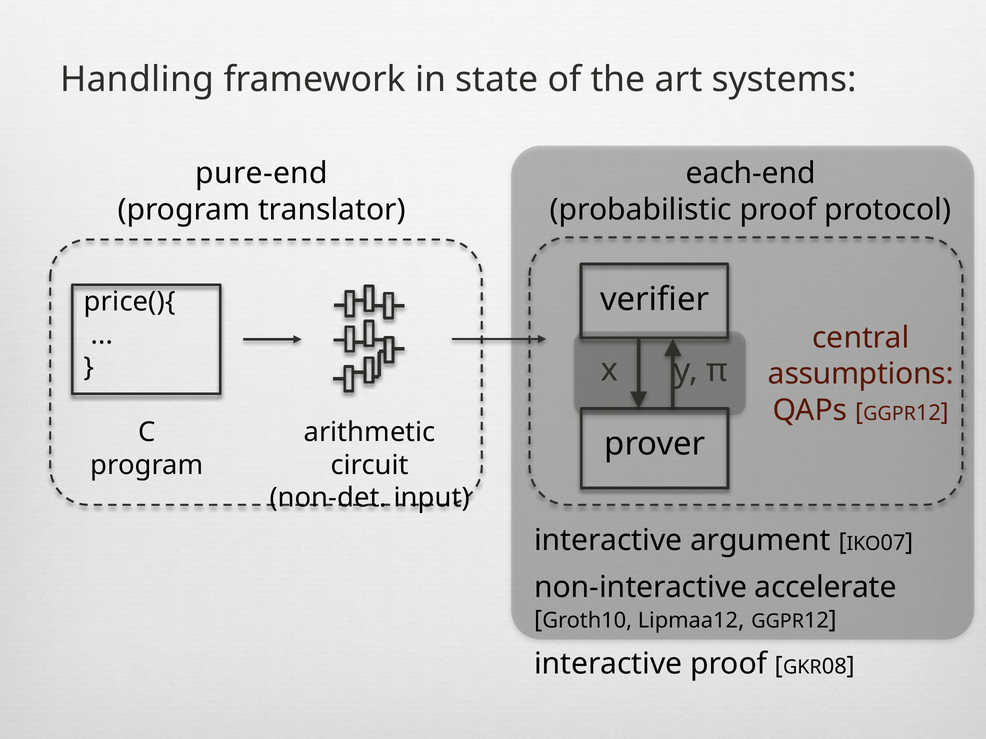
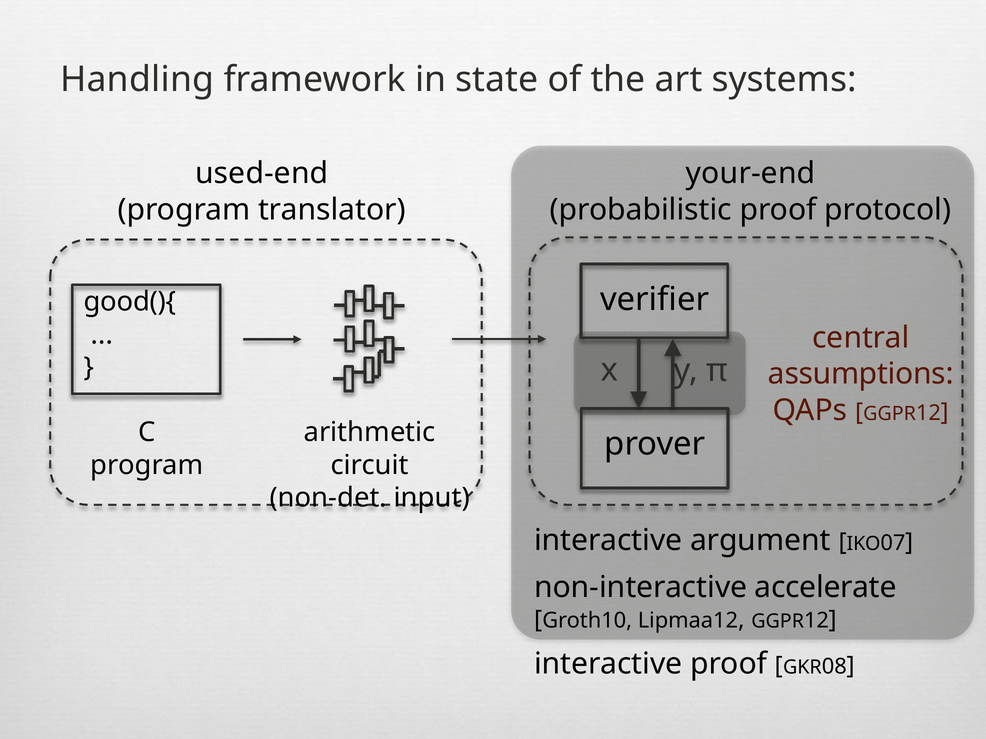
pure-end: pure-end -> used-end
each-end: each-end -> your-end
price(){: price(){ -> good(){
